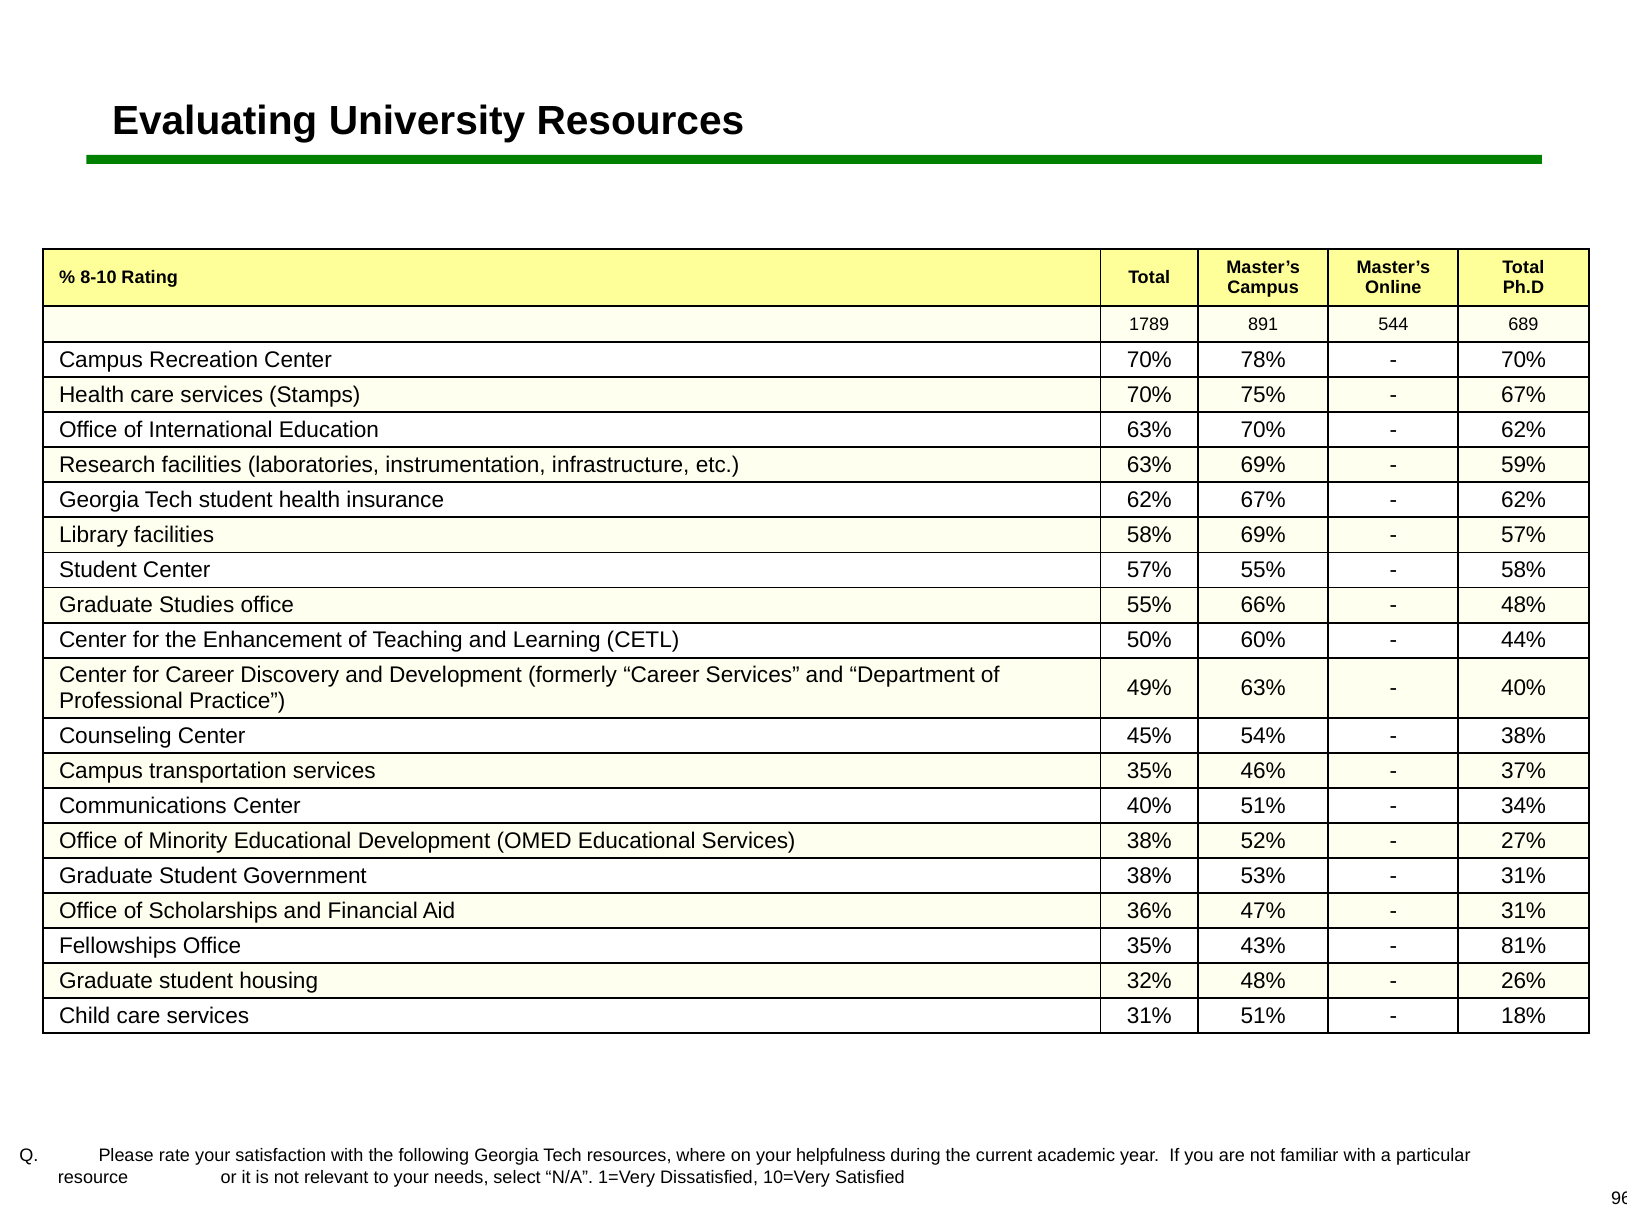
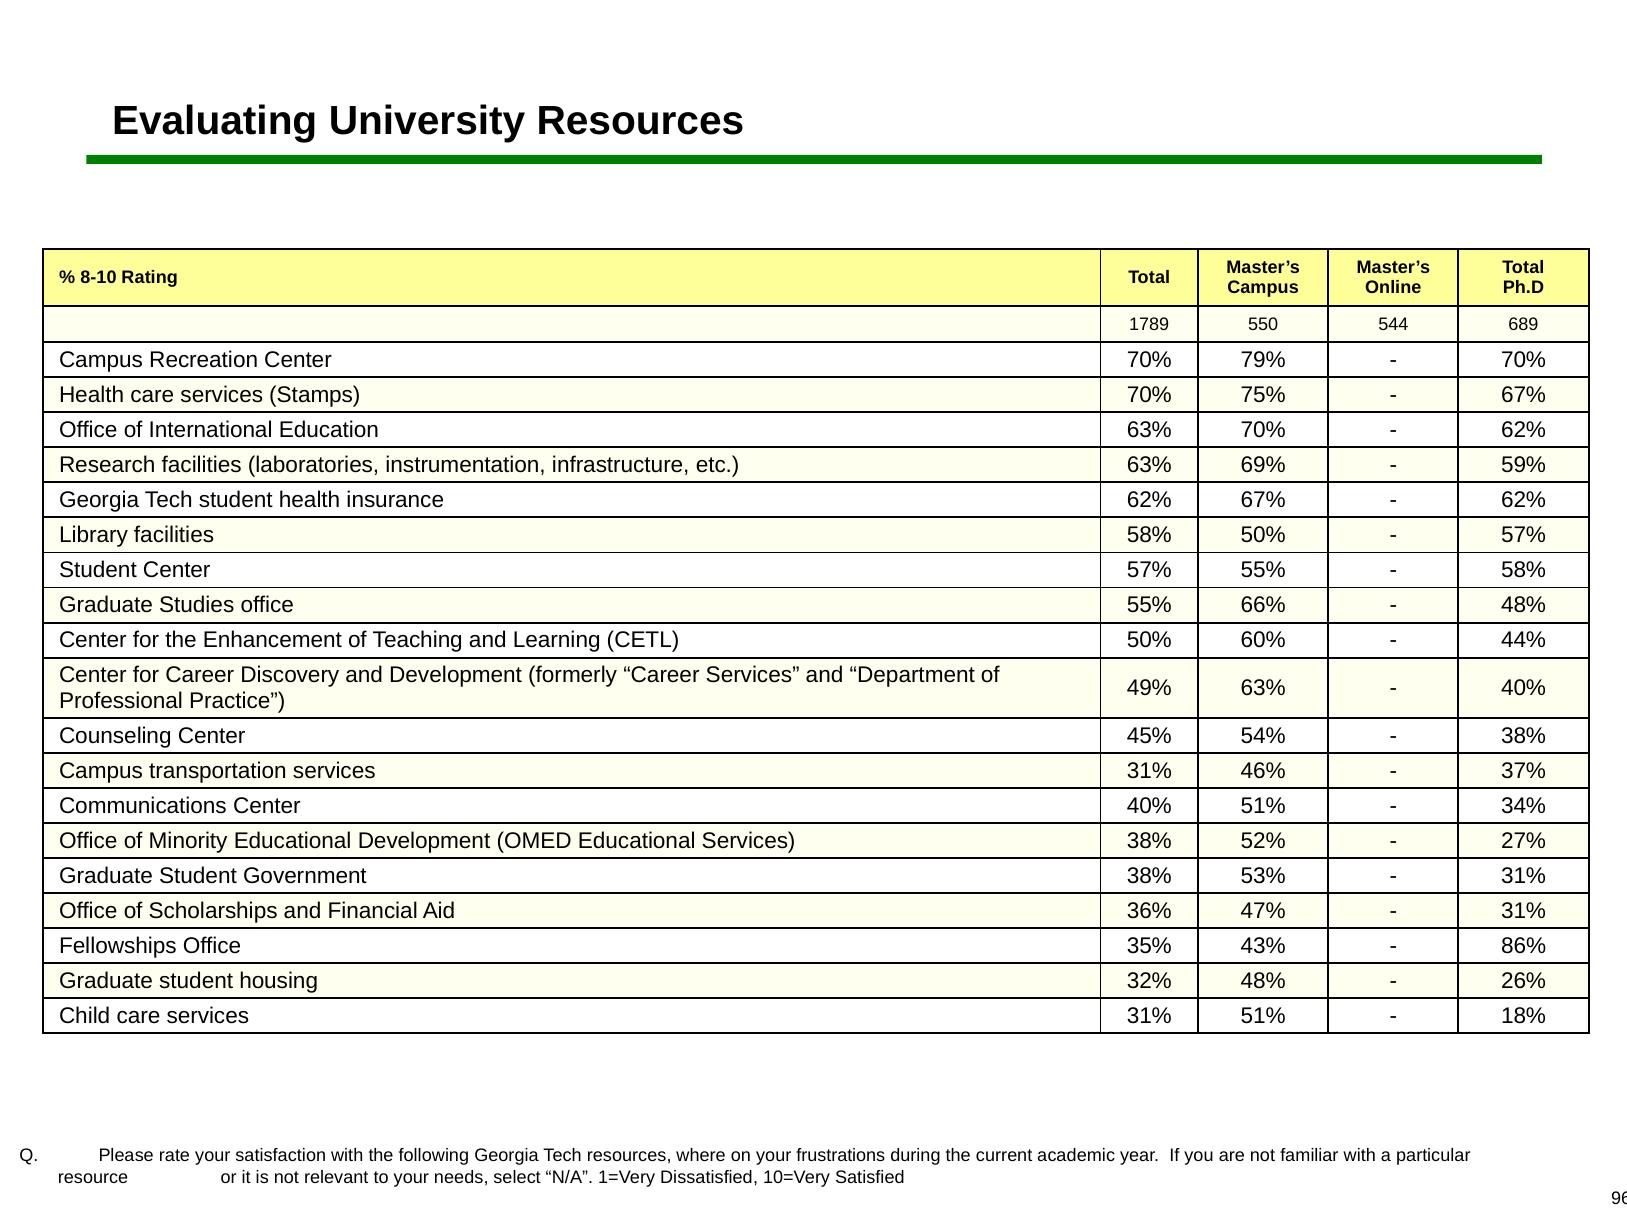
891: 891 -> 550
78%: 78% -> 79%
58% 69%: 69% -> 50%
transportation services 35%: 35% -> 31%
81%: 81% -> 86%
helpfulness: helpfulness -> frustrations
